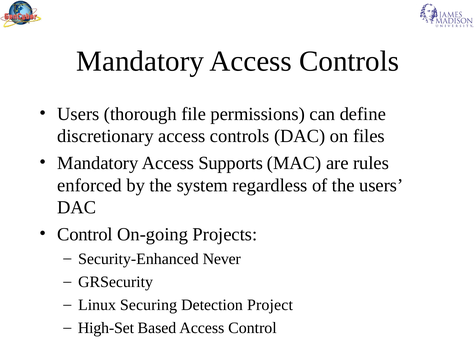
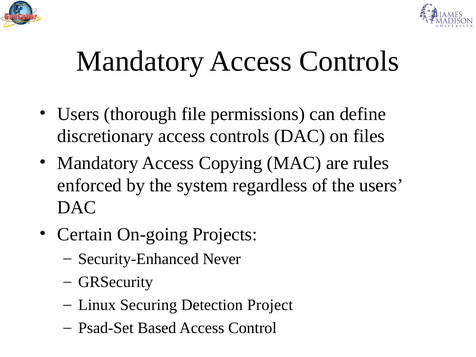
Supports: Supports -> Copying
Control at (85, 234): Control -> Certain
High-Set: High-Set -> Psad-Set
